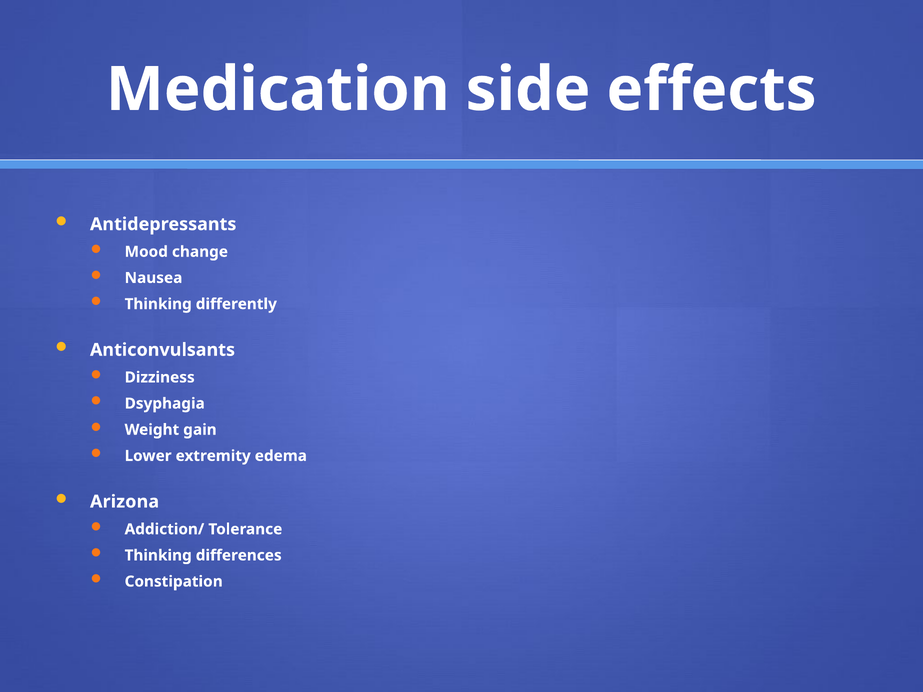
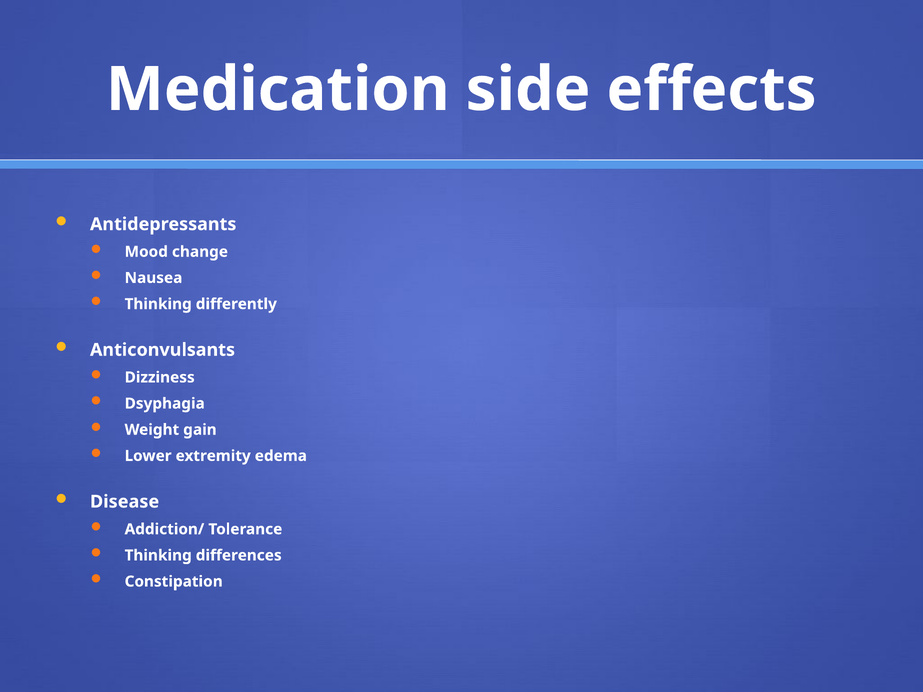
Arizona: Arizona -> Disease
